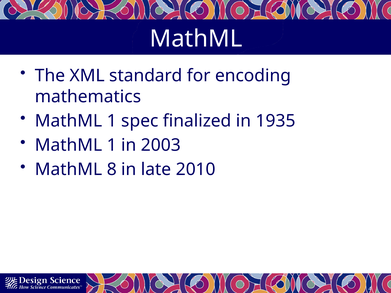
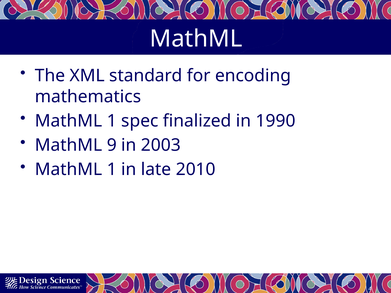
1935: 1935 -> 1990
1 at (112, 145): 1 -> 9
8 at (112, 170): 8 -> 1
